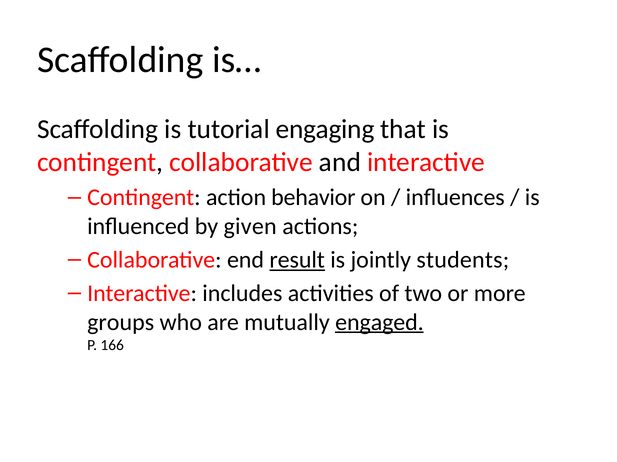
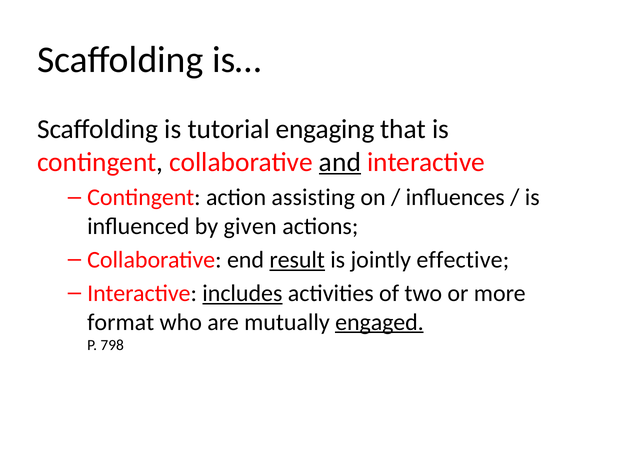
and underline: none -> present
behavior: behavior -> assisting
students: students -> effective
includes underline: none -> present
groups: groups -> format
166: 166 -> 798
